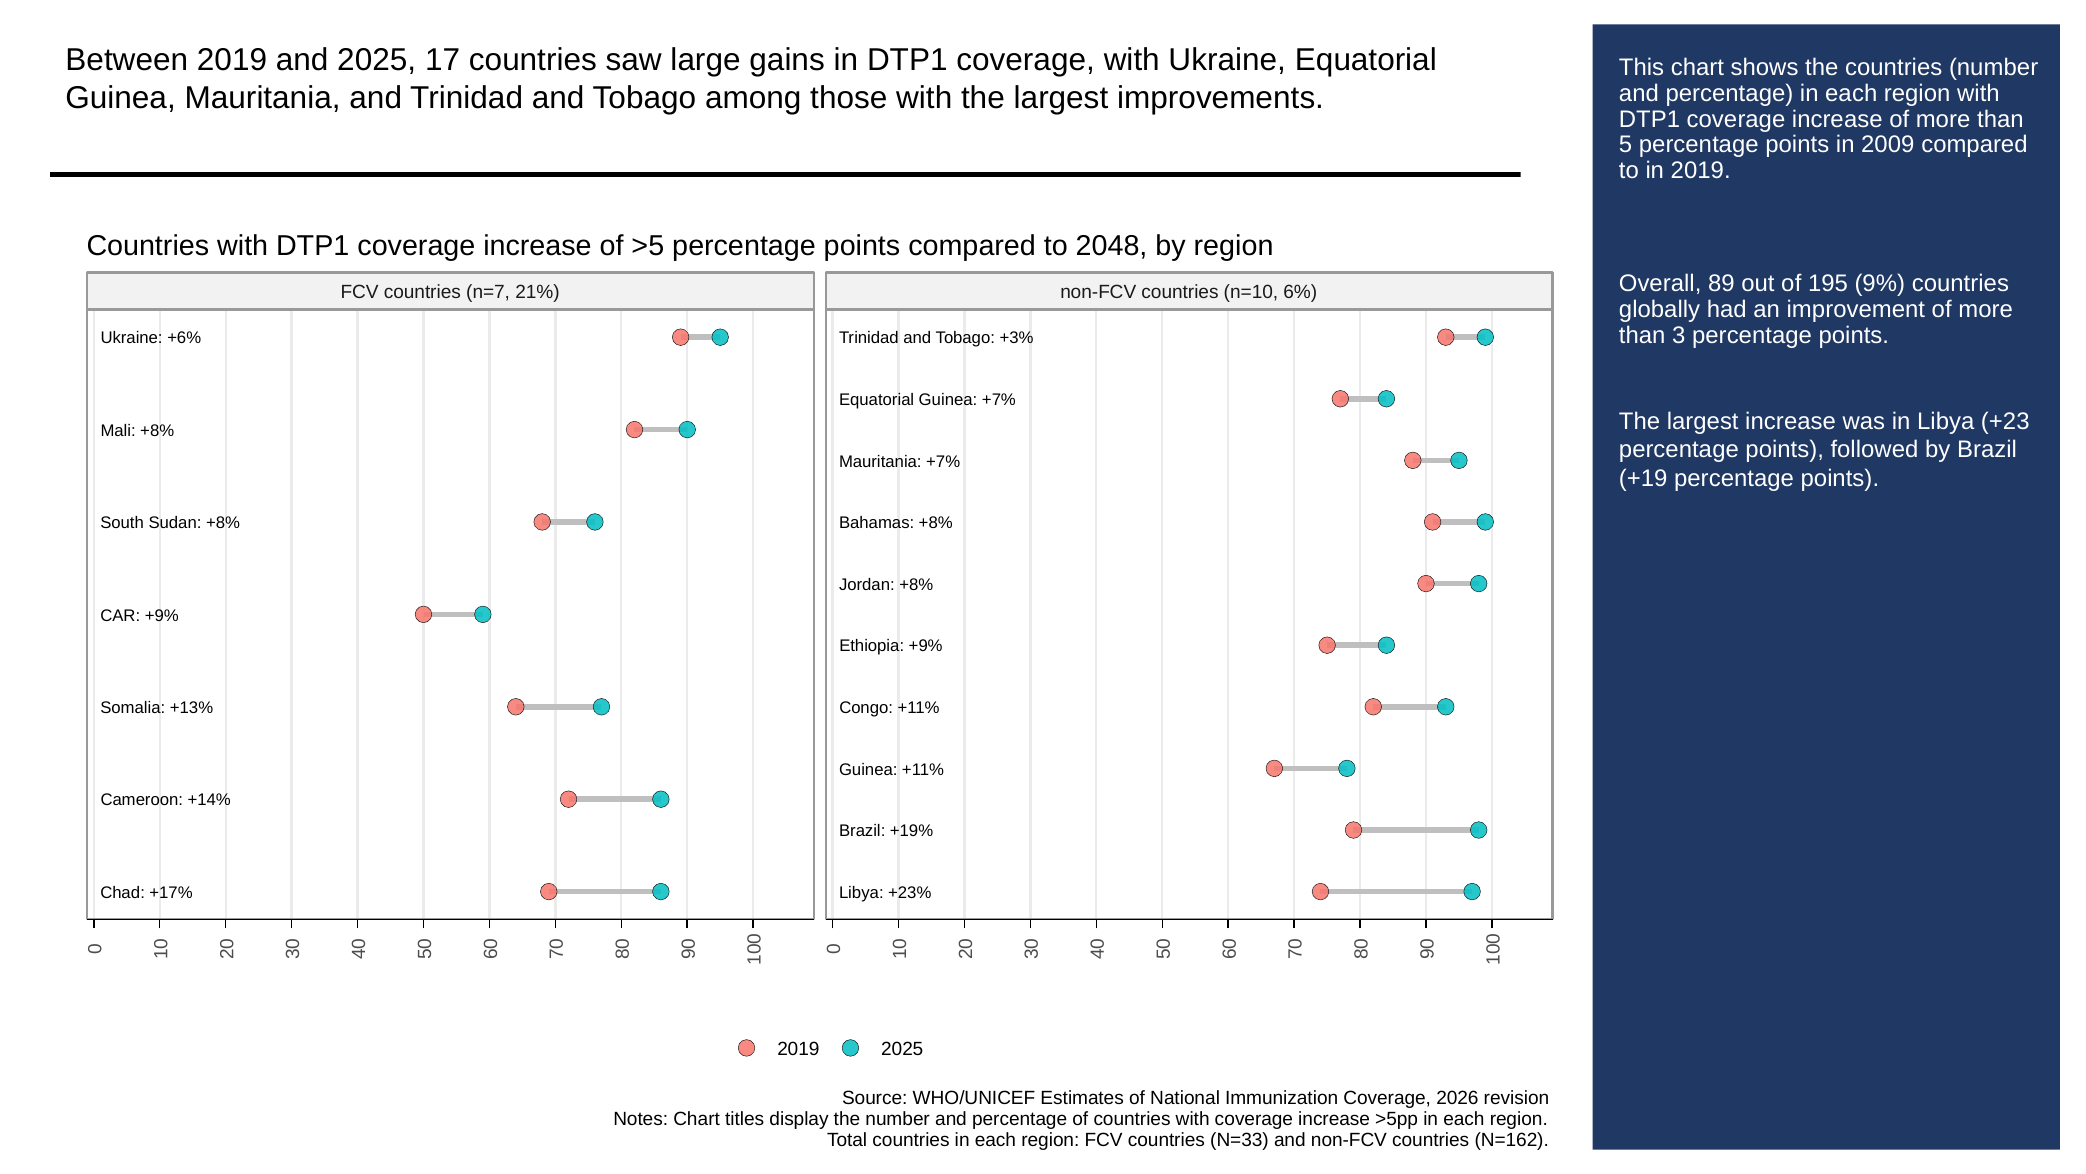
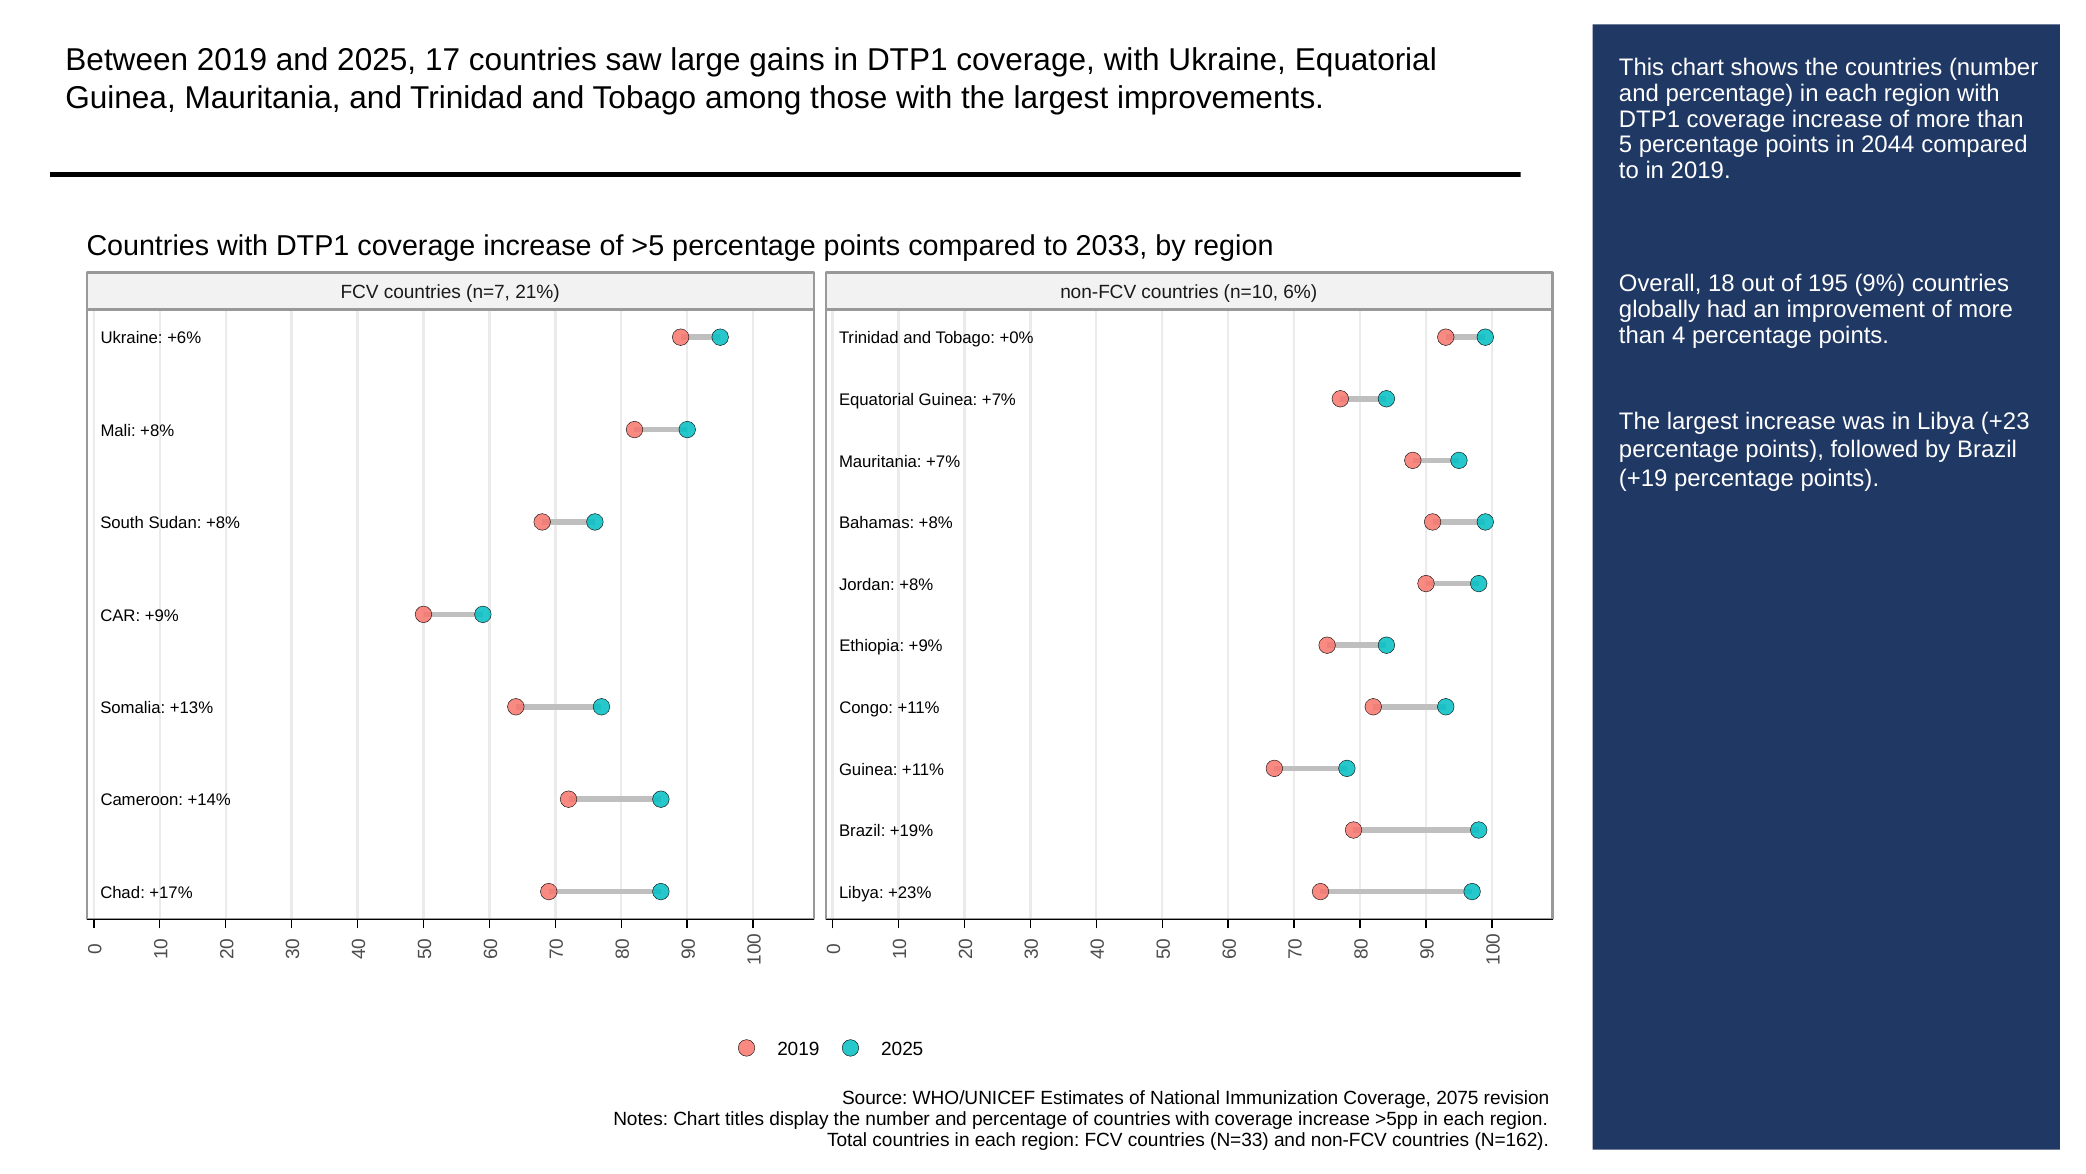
2009: 2009 -> 2044
2048: 2048 -> 2033
89: 89 -> 18
than 3: 3 -> 4
+3%: +3% -> +0%
2026: 2026 -> 2075
